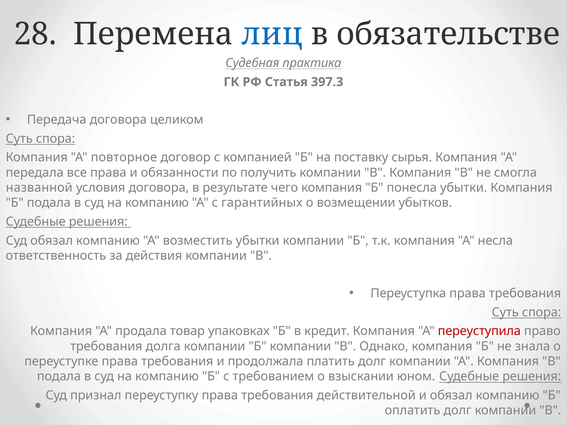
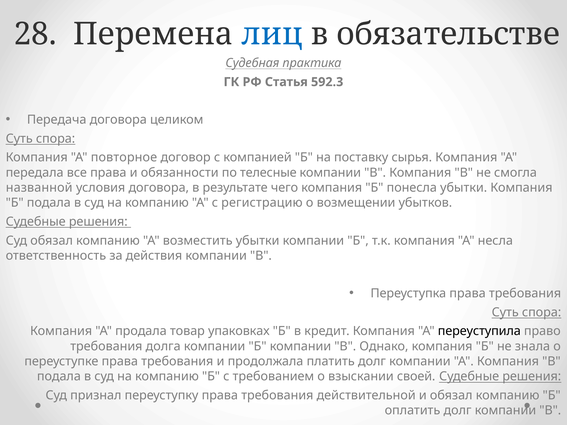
397.3: 397.3 -> 592.3
получить: получить -> телесные
гарантийных: гарантийных -> регистрацию
переуступила colour: red -> black
юном: юном -> своей
